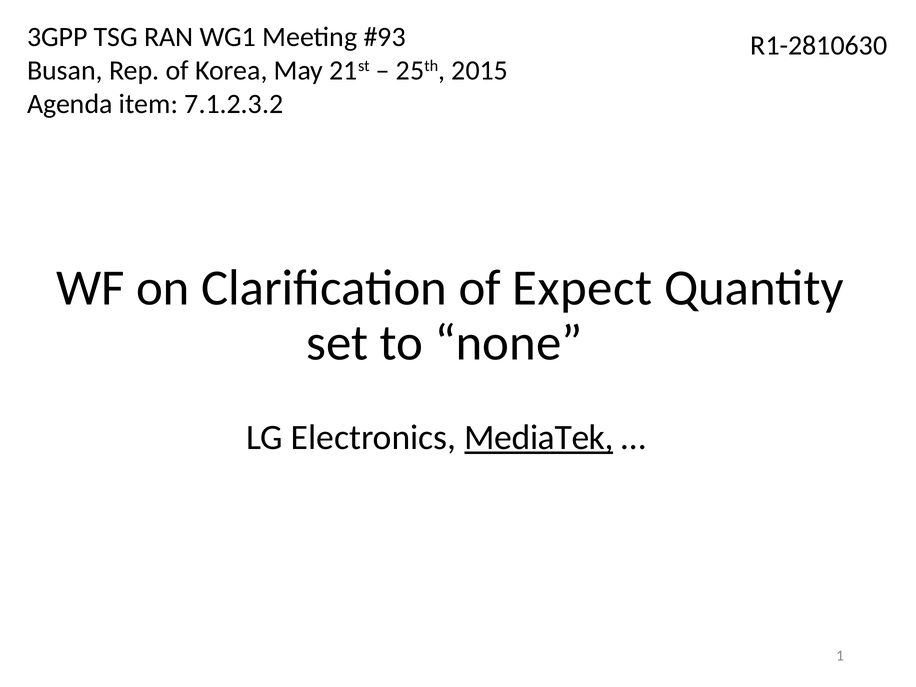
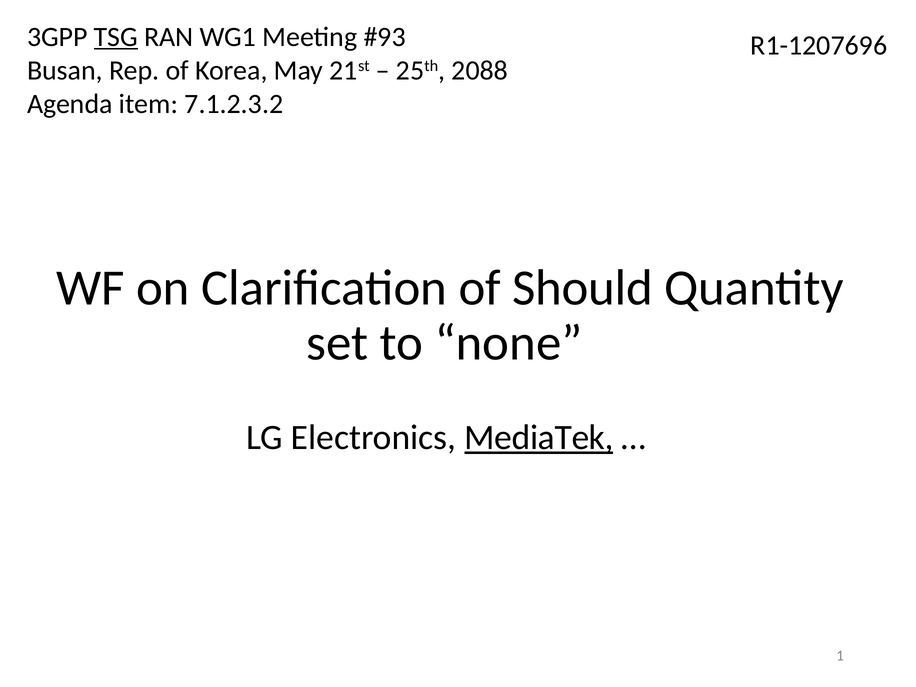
TSG underline: none -> present
R1-2810630: R1-2810630 -> R1-1207696
2015: 2015 -> 2088
Expect: Expect -> Should
